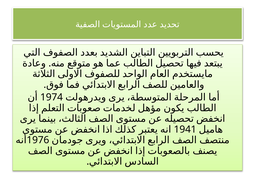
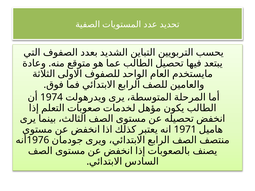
1941: 1941 -> 1971
